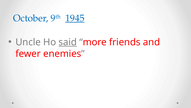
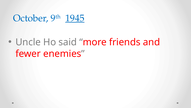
said underline: present -> none
